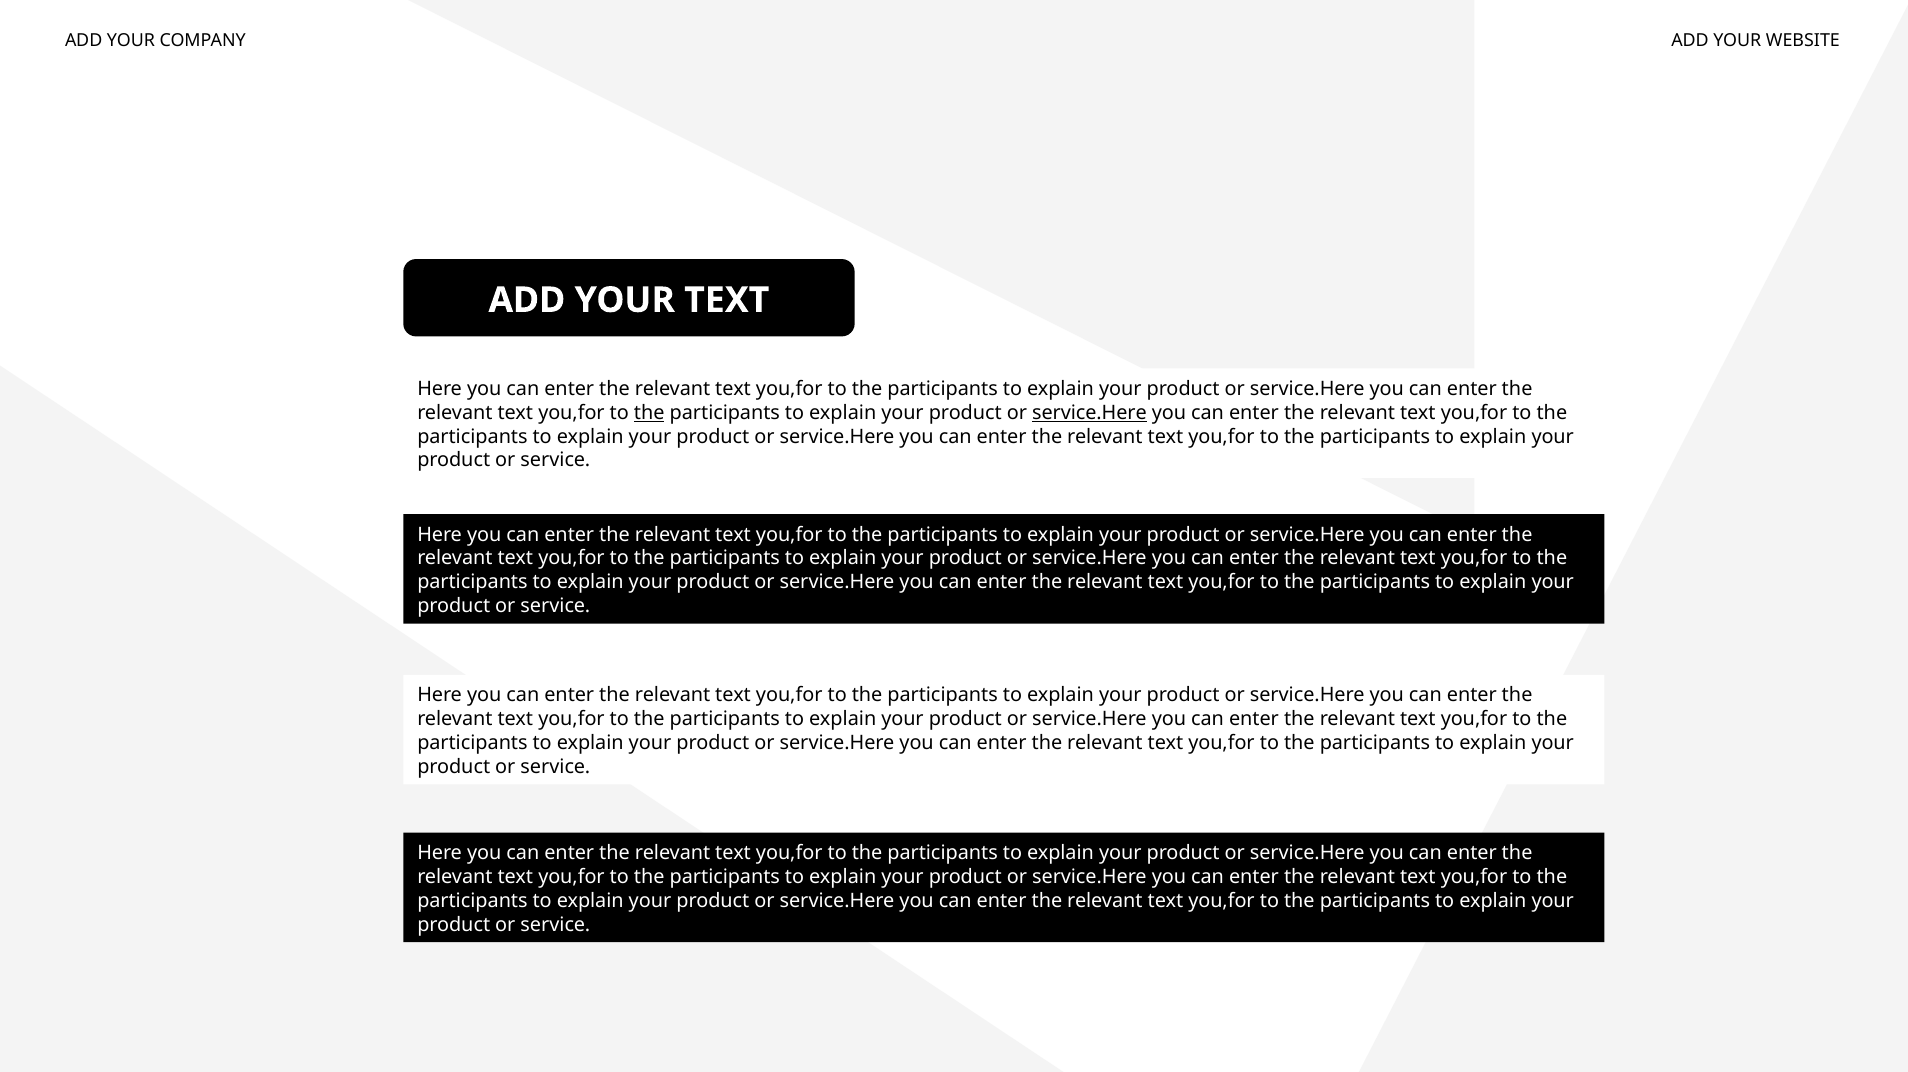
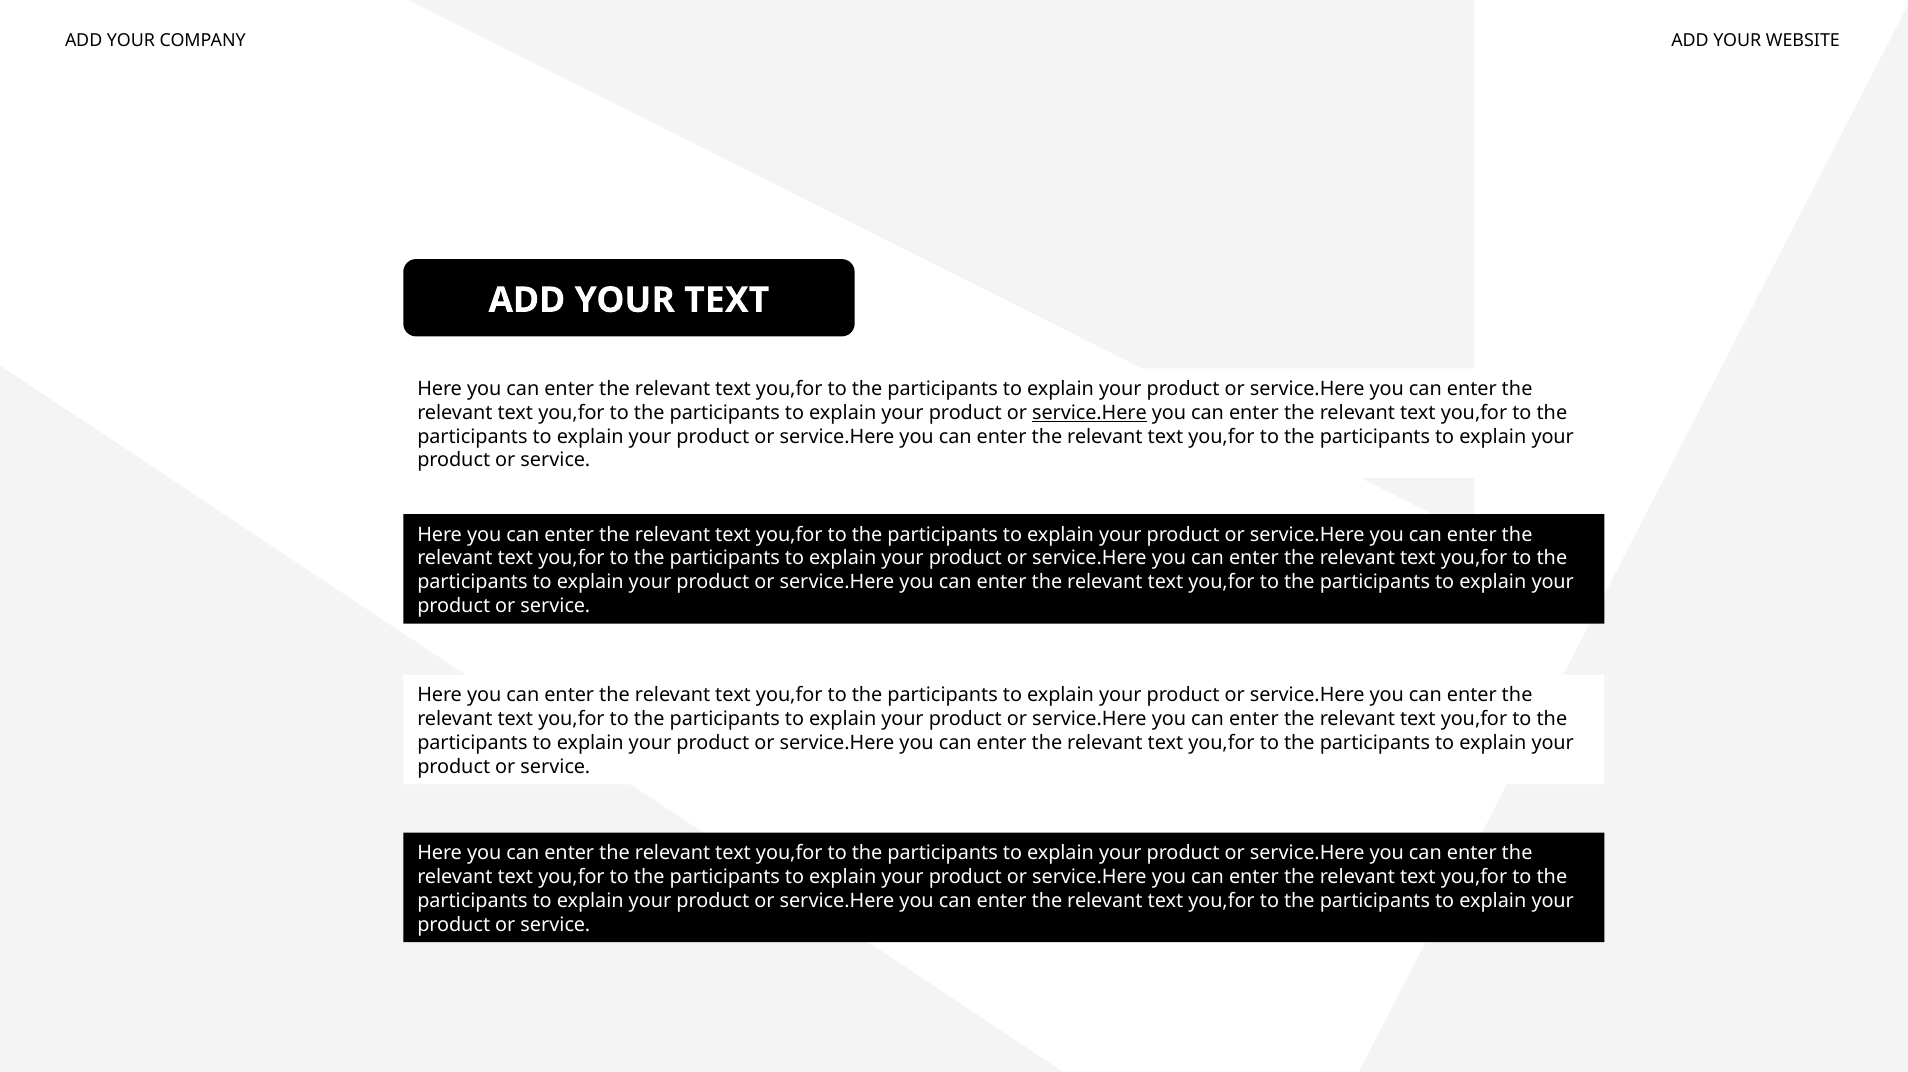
the at (649, 412) underline: present -> none
